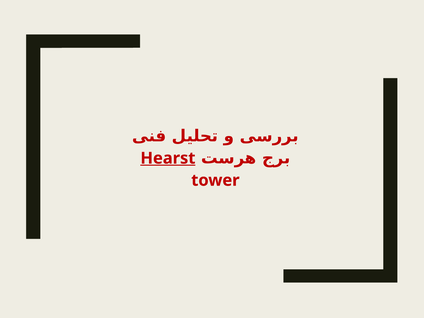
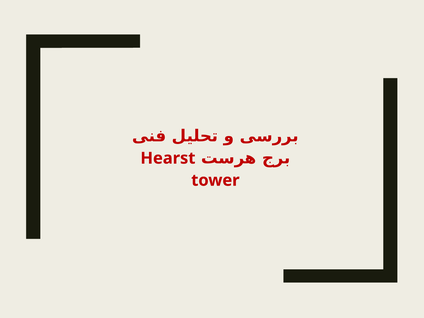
Hearst underline: present -> none
